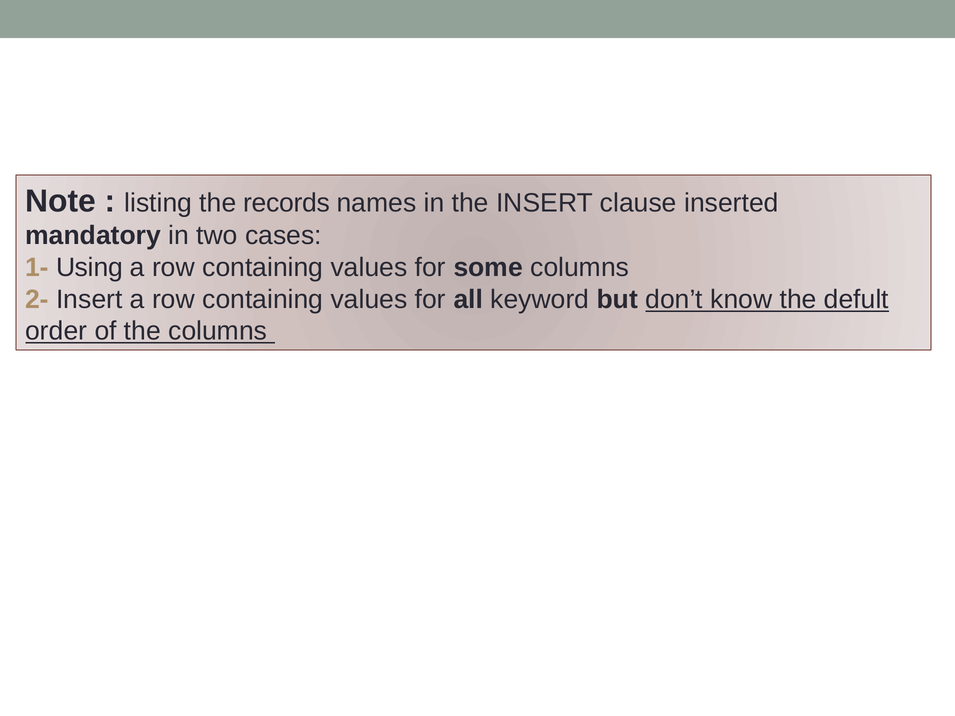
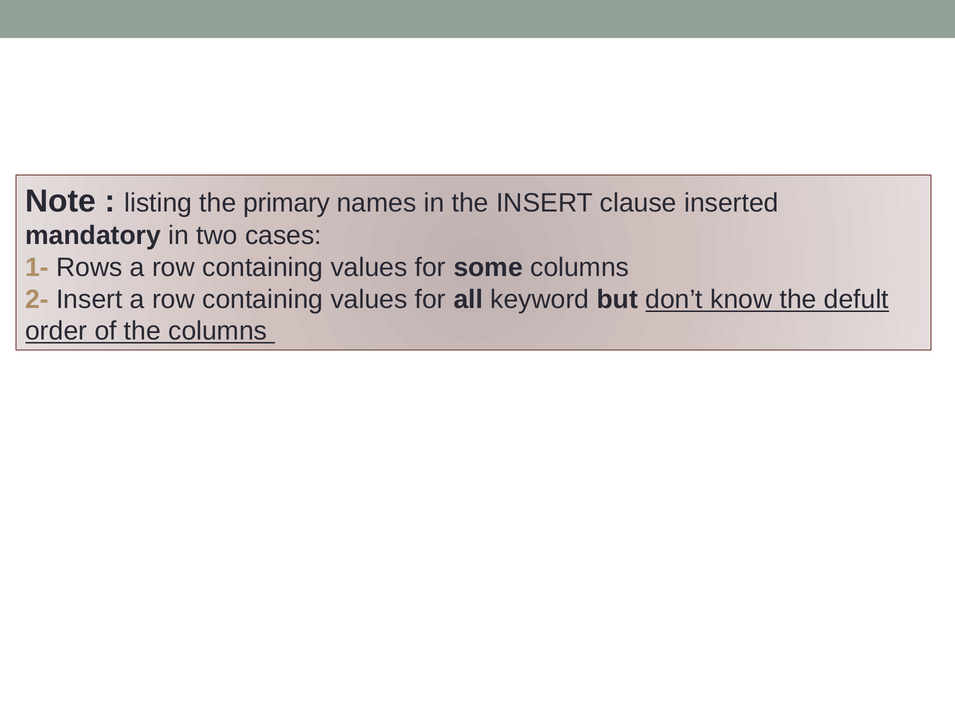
records: records -> primary
Using: Using -> Rows
